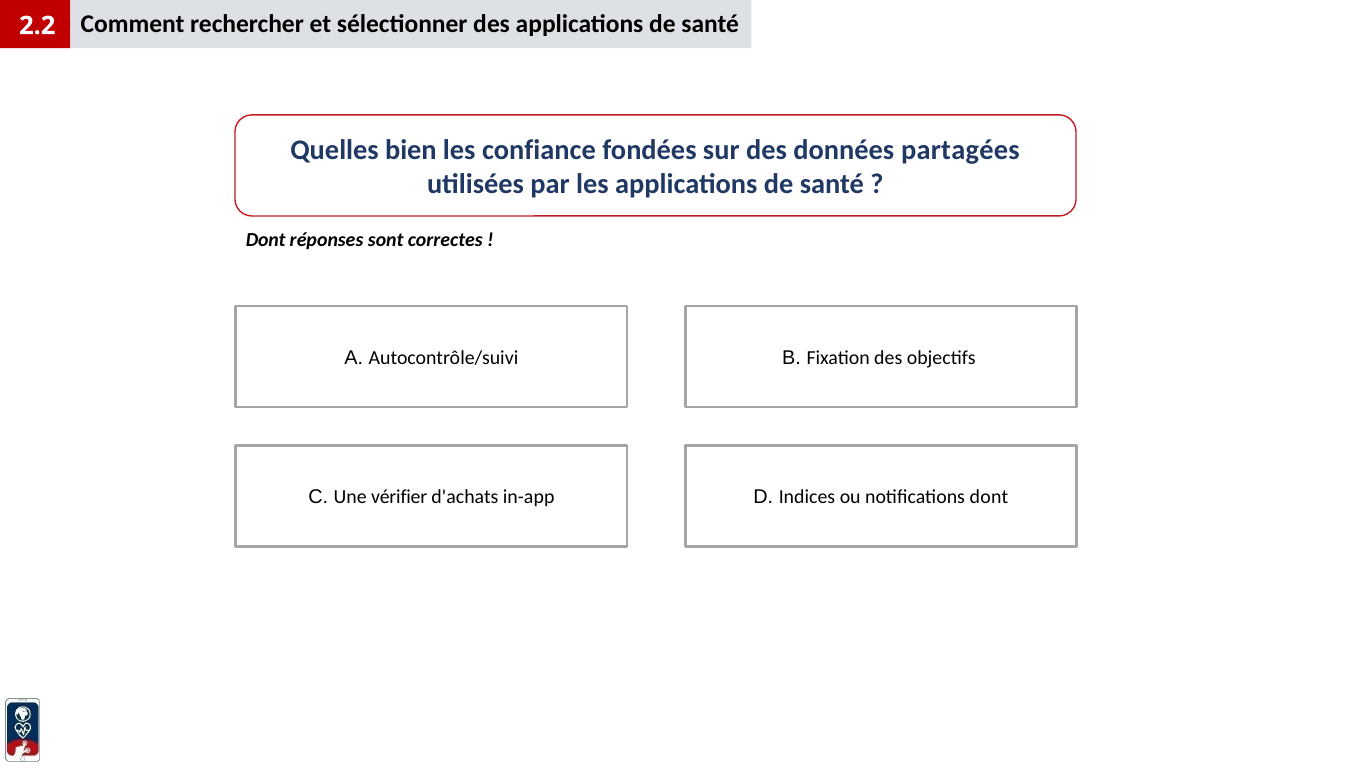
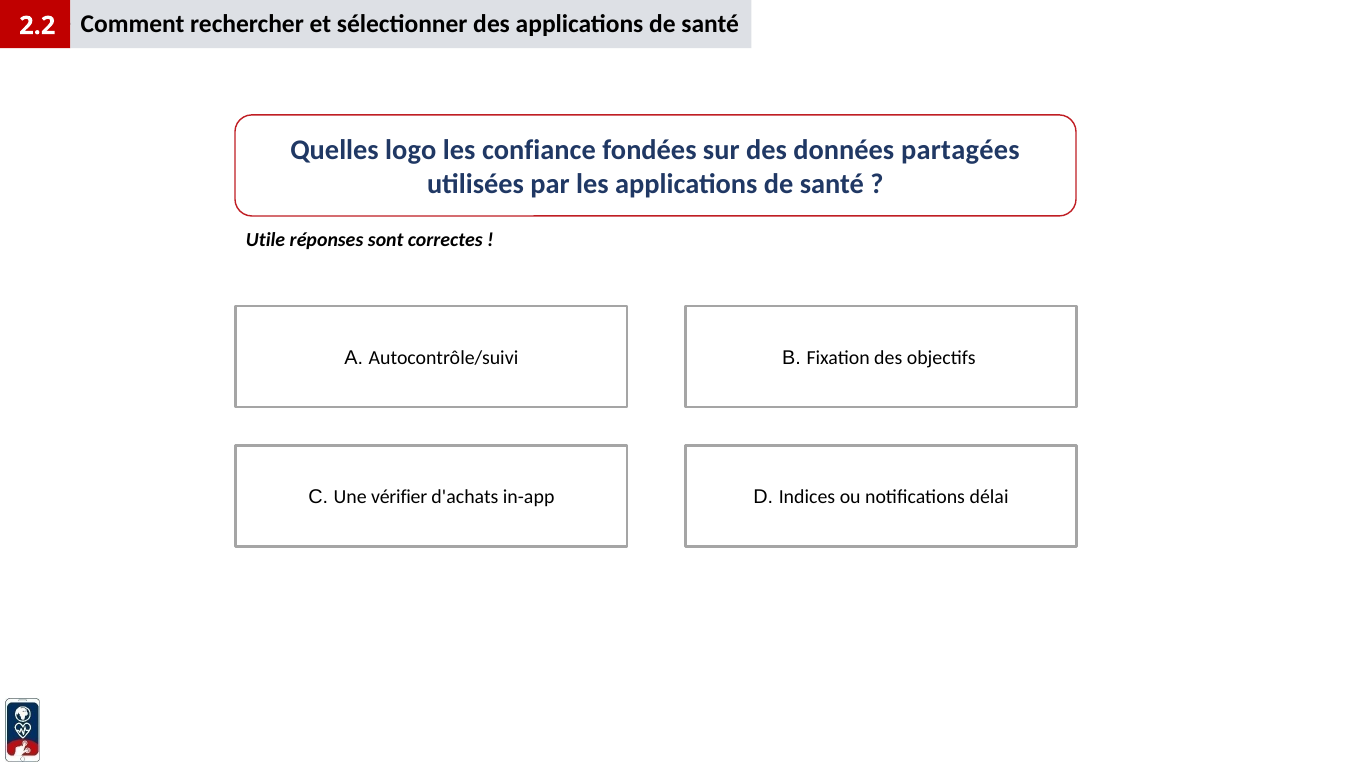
bien: bien -> logo
Dont at (266, 240): Dont -> Utile
notifications dont: dont -> délai
